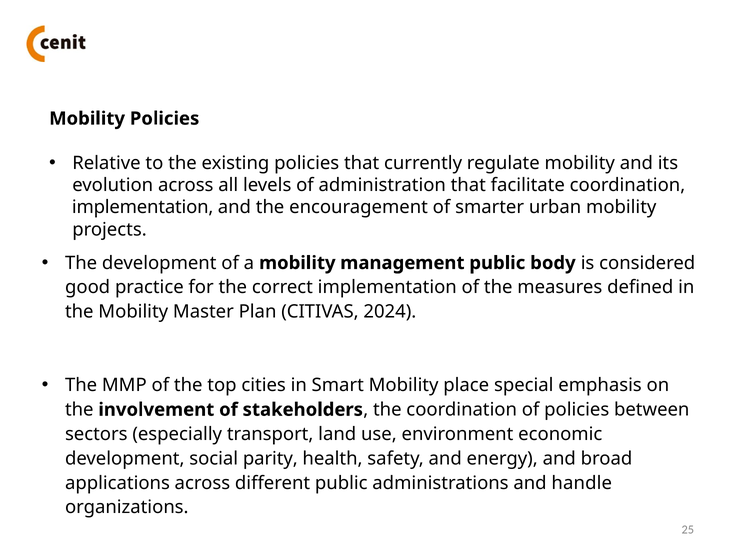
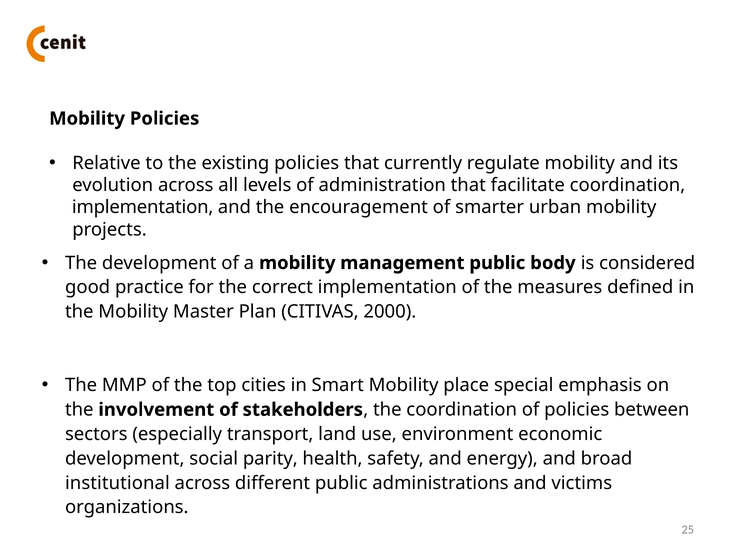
2024: 2024 -> 2000
applications: applications -> institutional
handle: handle -> victims
